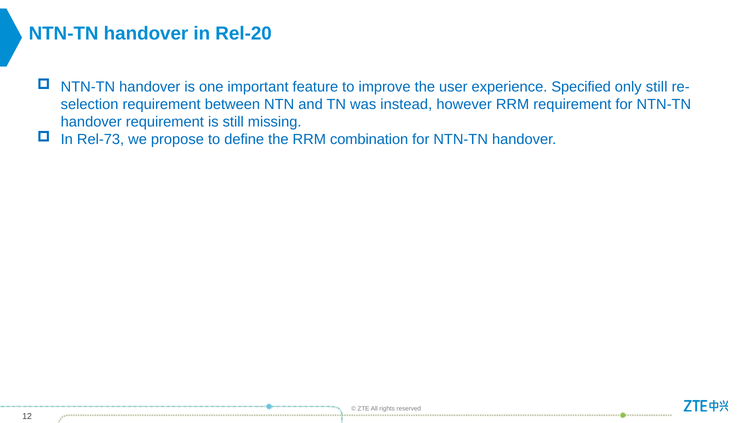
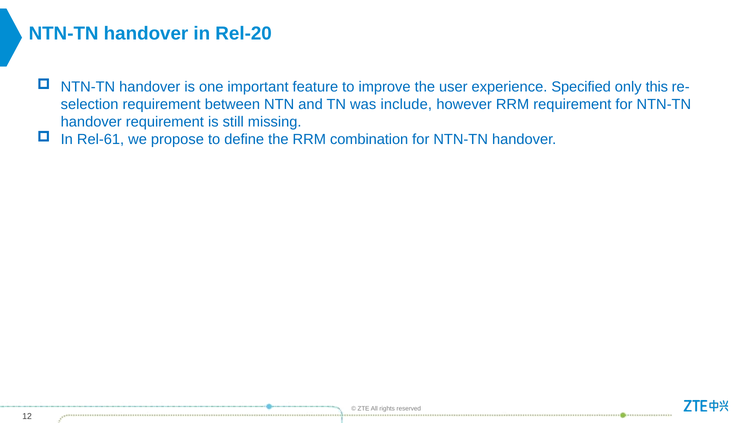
only still: still -> this
instead: instead -> include
Rel-73: Rel-73 -> Rel-61
